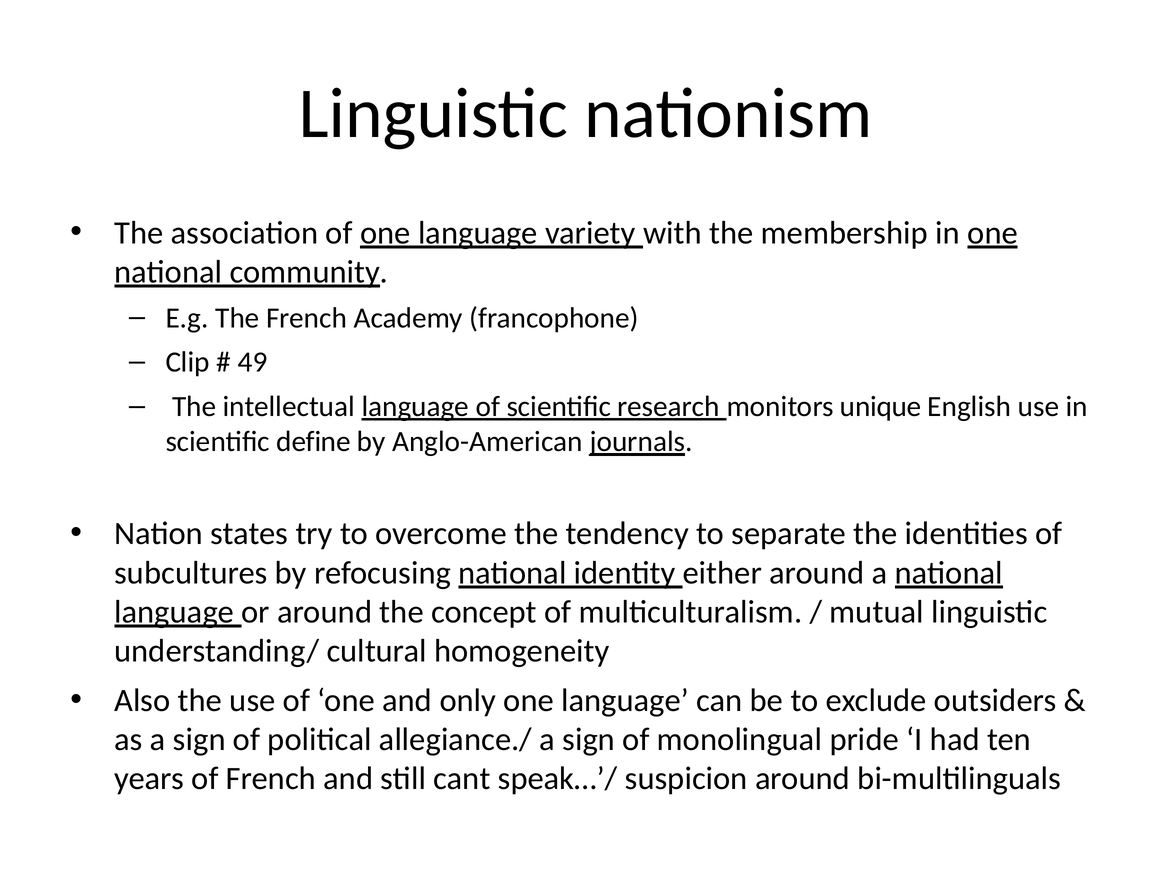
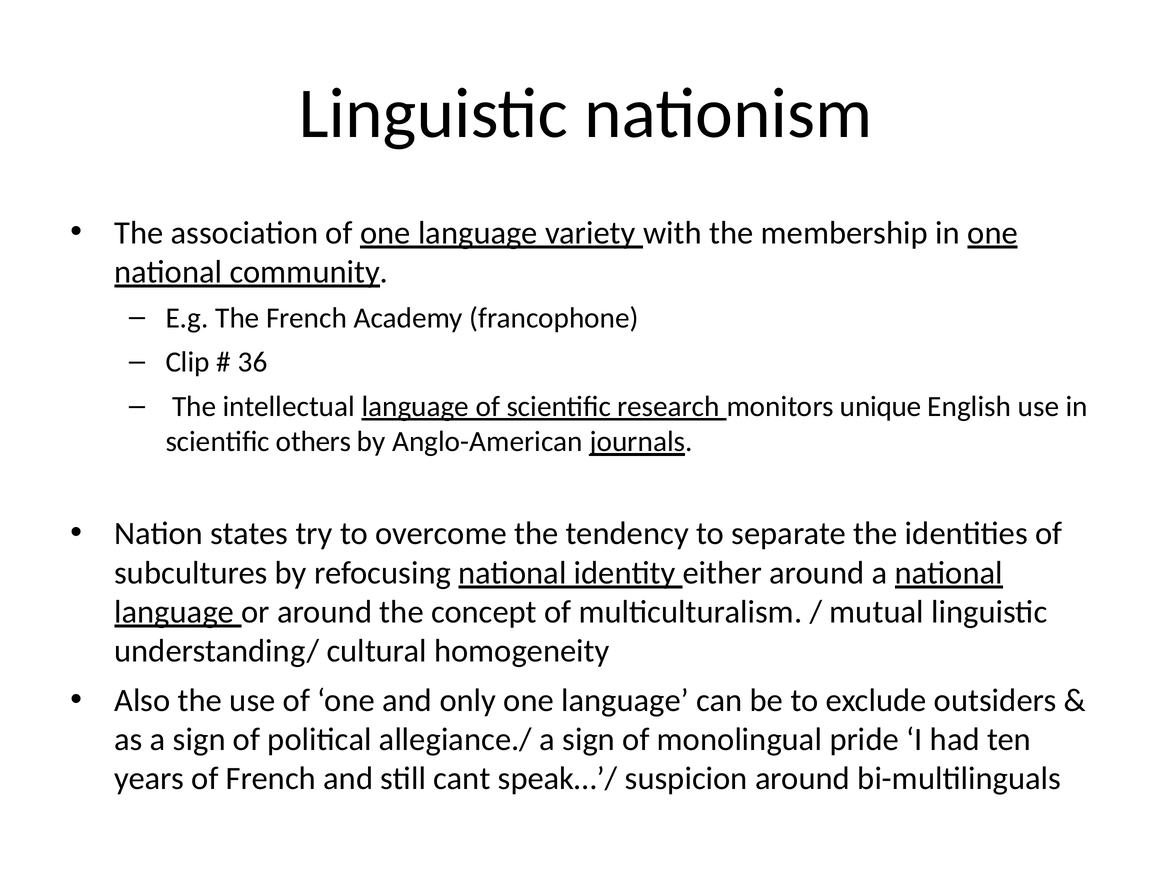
49: 49 -> 36
define: define -> others
